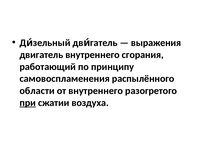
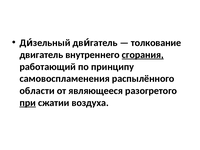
выражения: выражения -> толкование
сгорания underline: none -> present
от внутреннего: внутреннего -> являющееся
